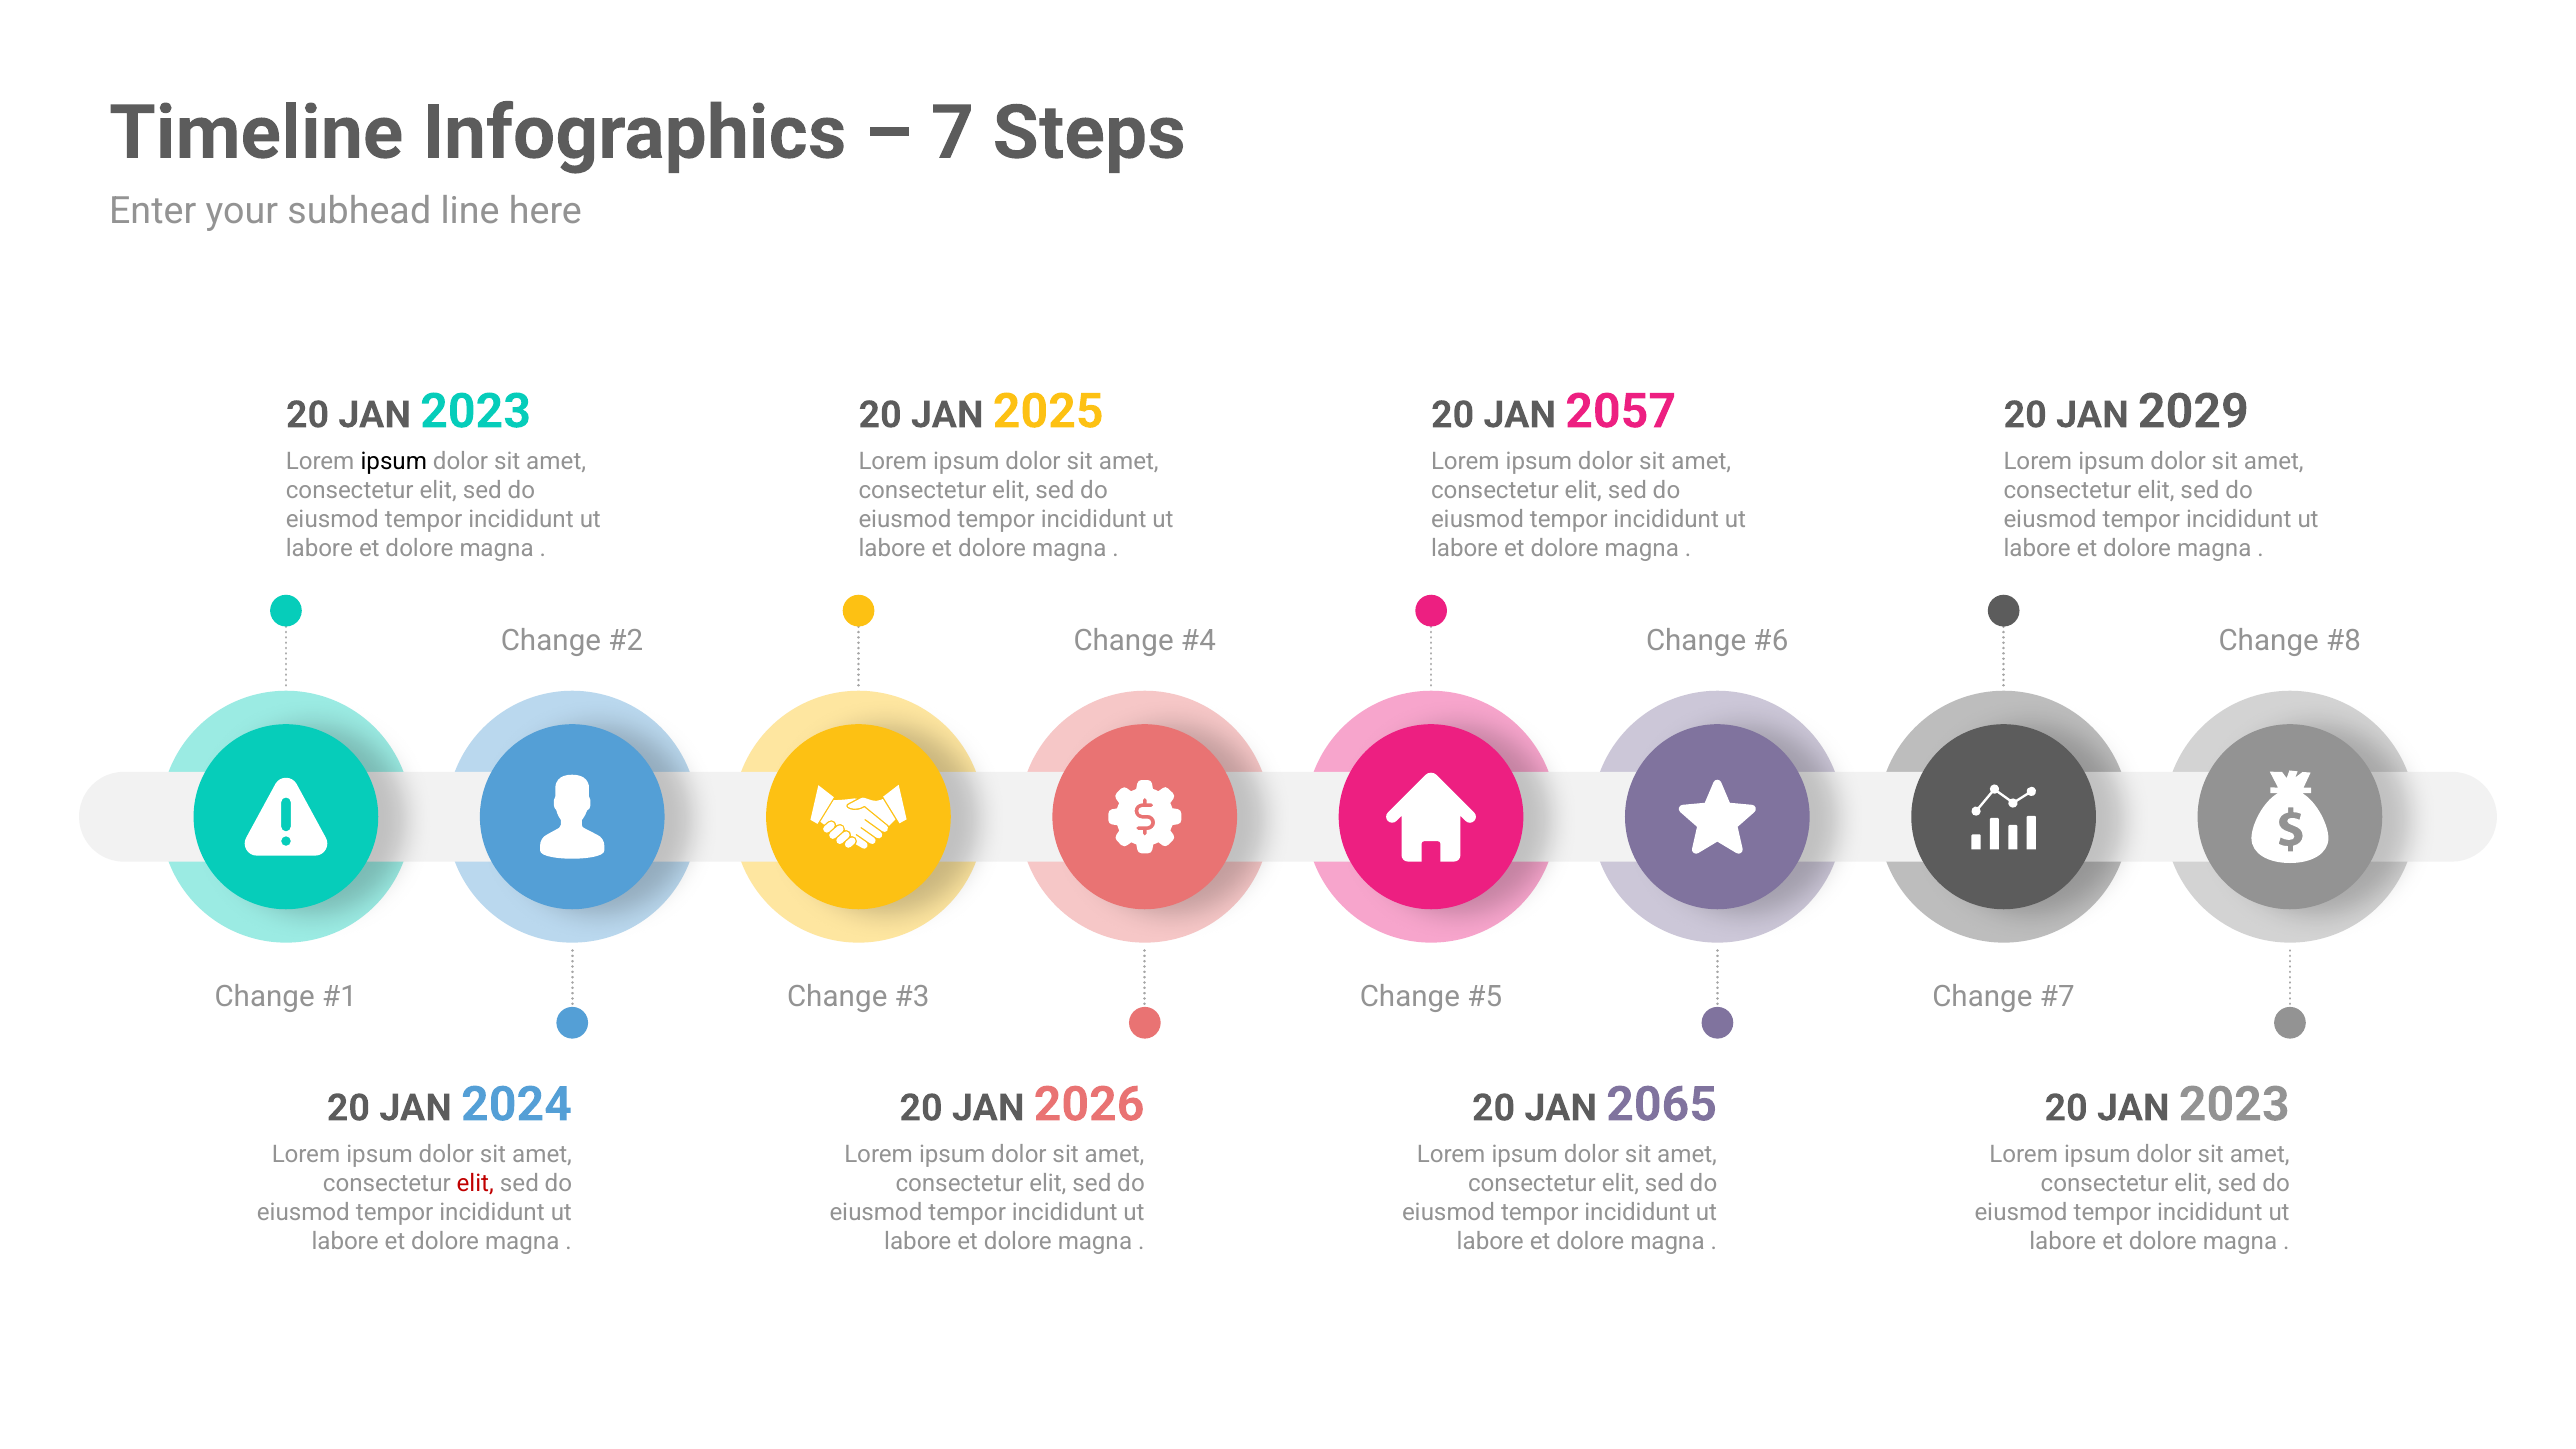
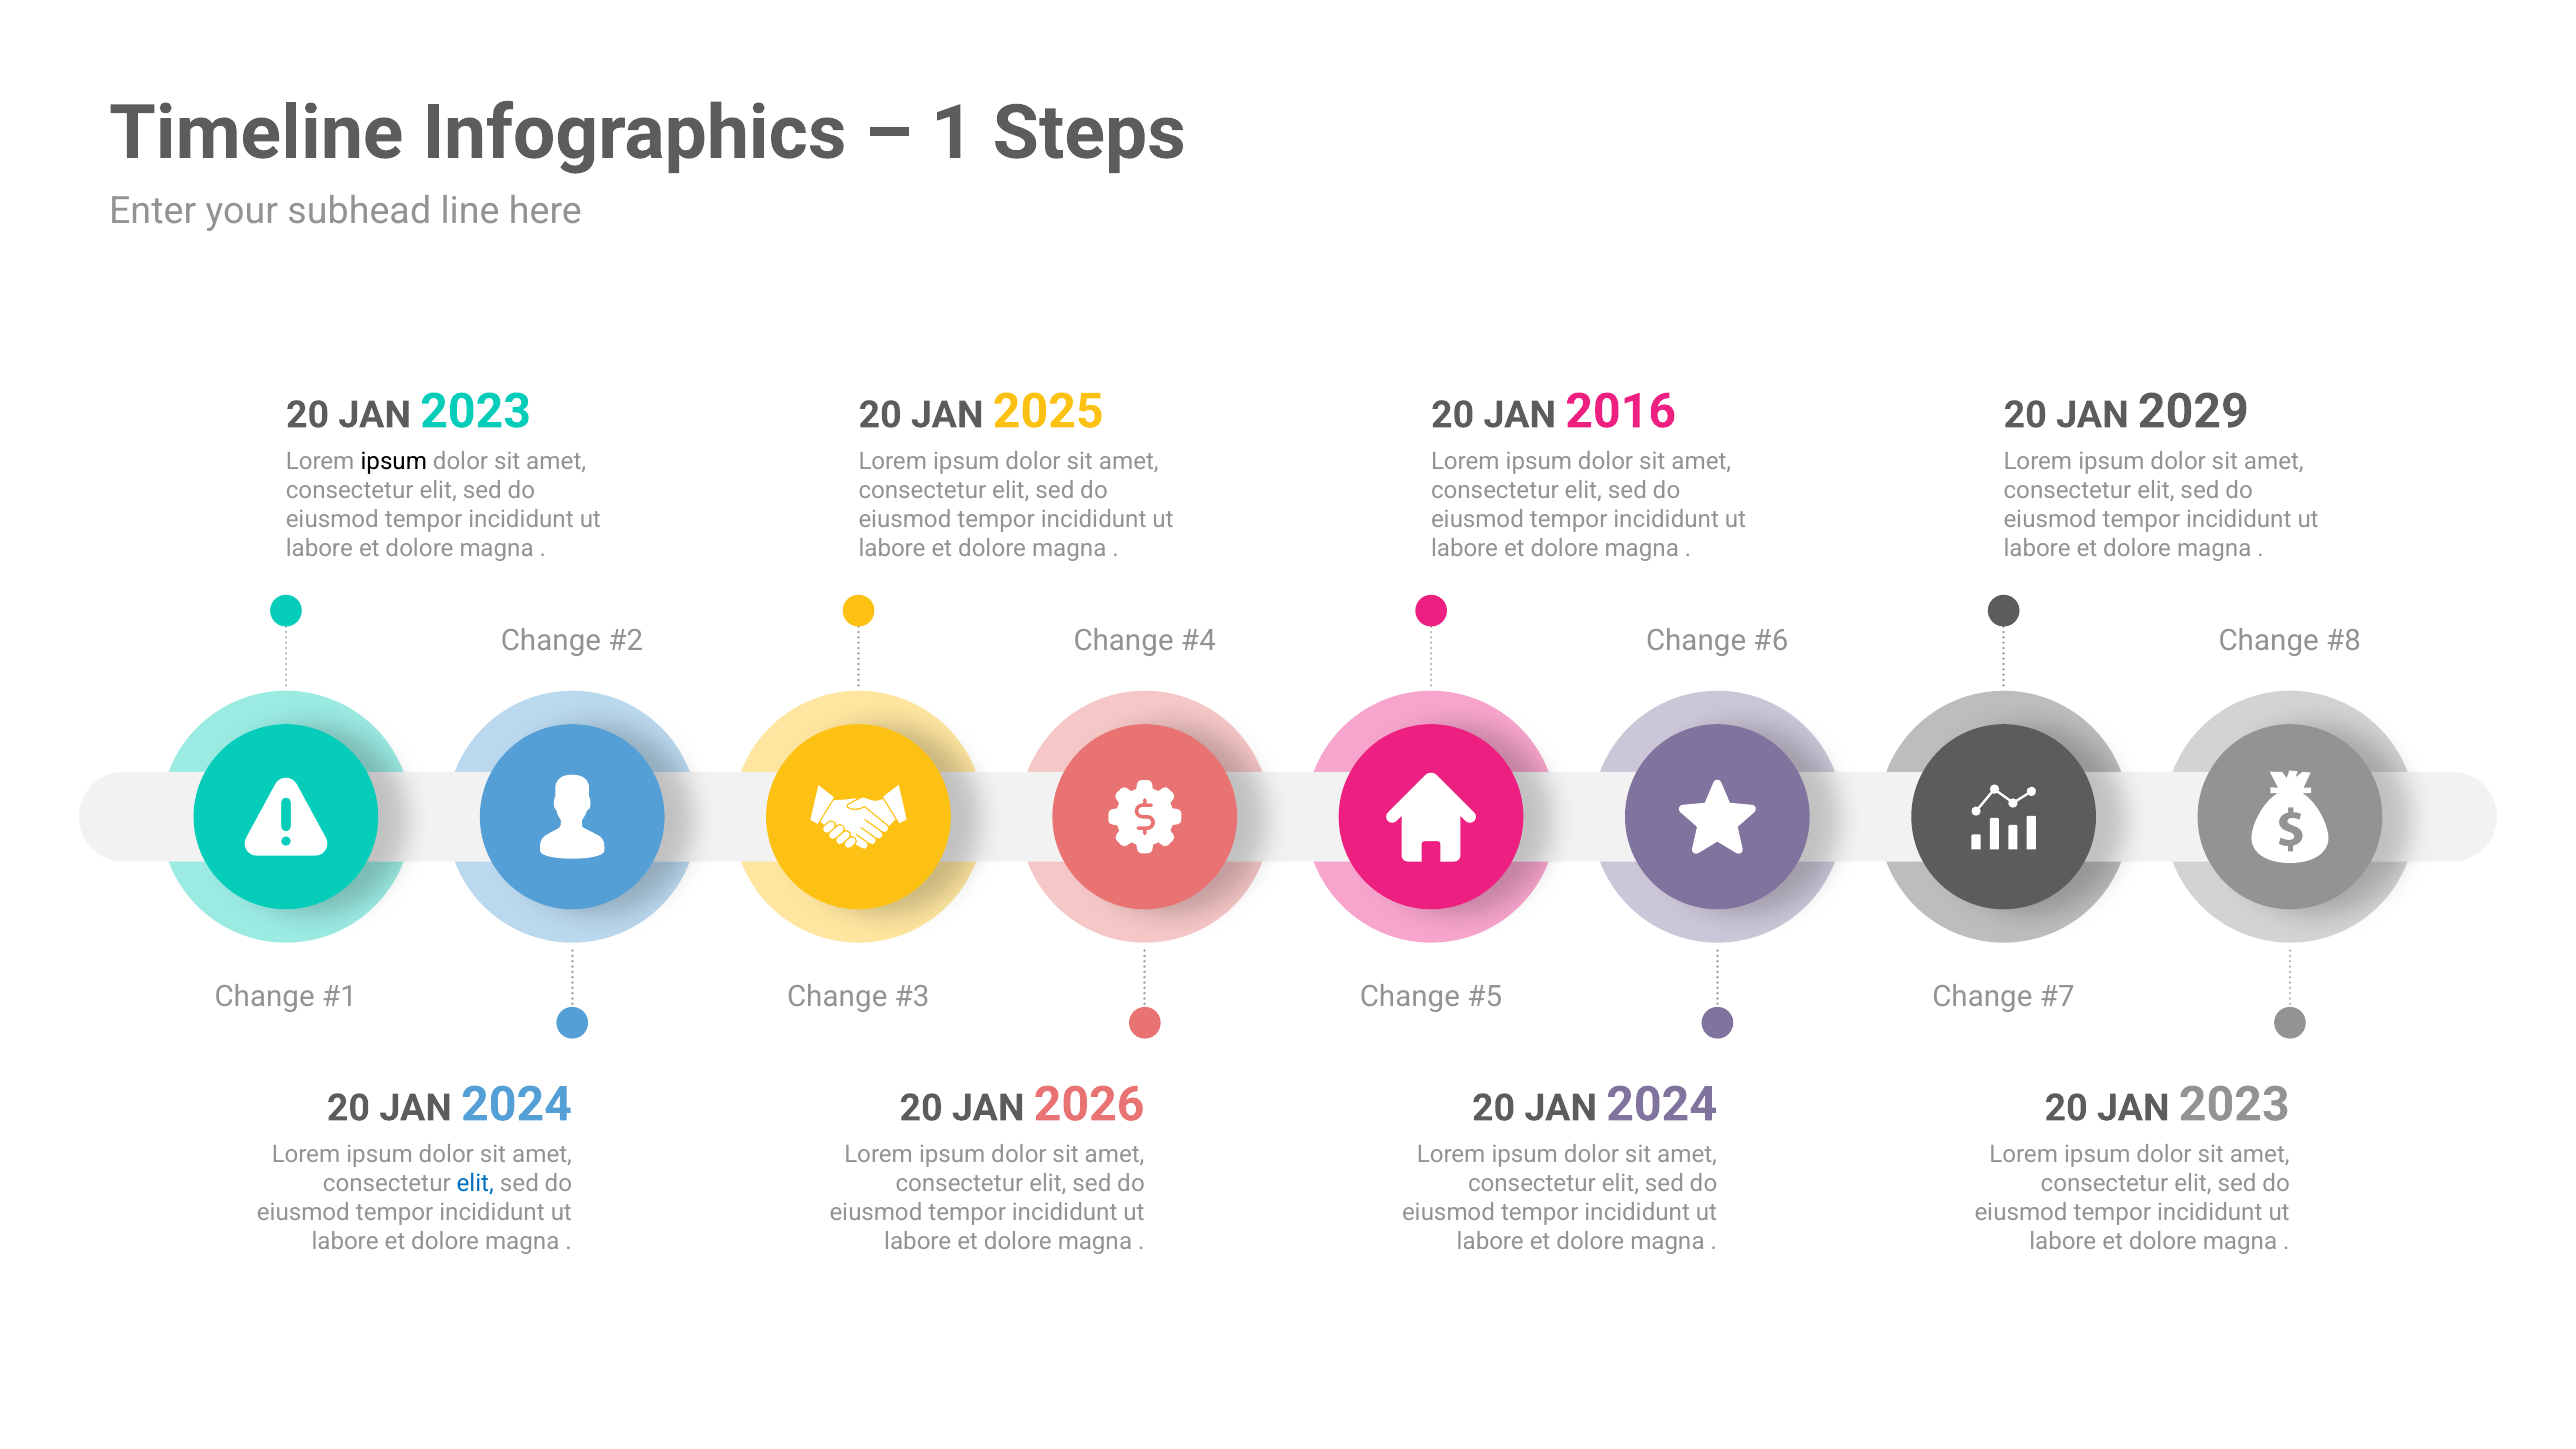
7: 7 -> 1
2057: 2057 -> 2016
2065 at (1662, 1104): 2065 -> 2024
elit at (475, 1183) colour: red -> blue
